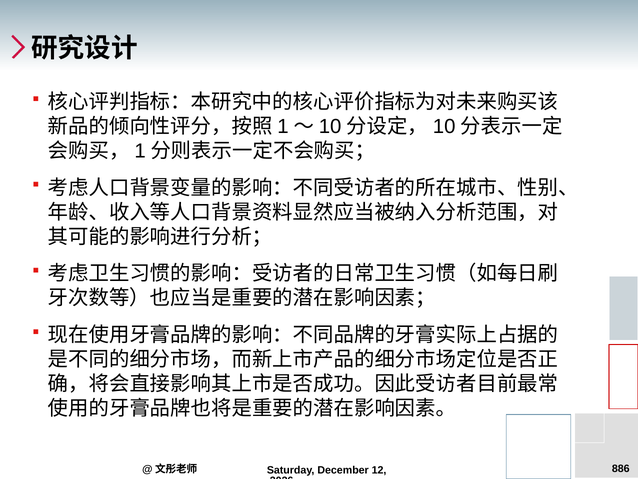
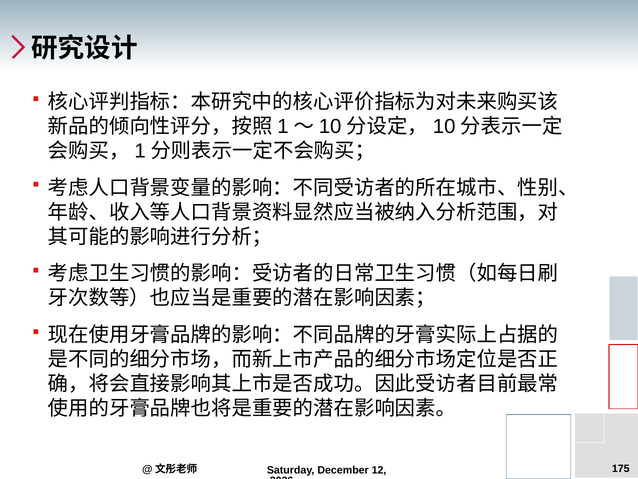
886: 886 -> 175
